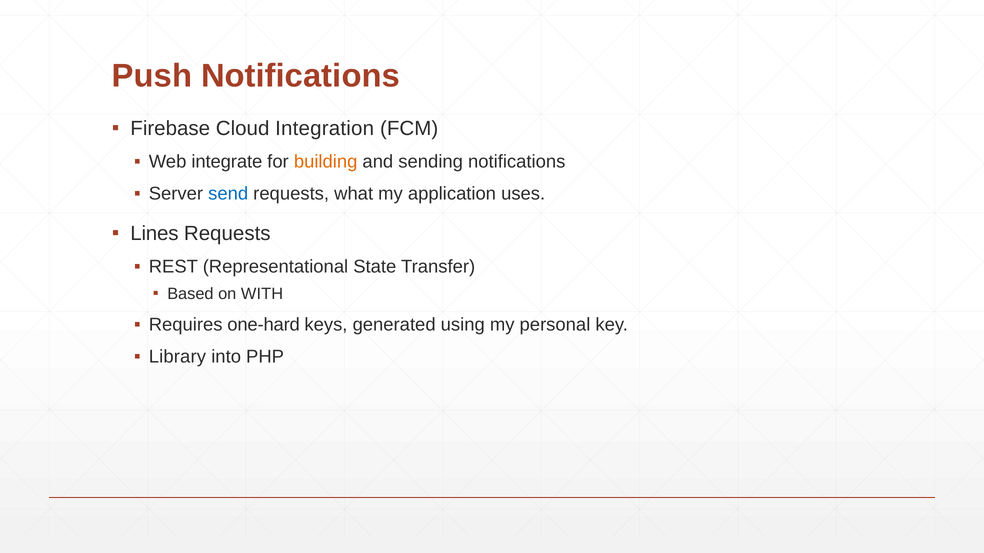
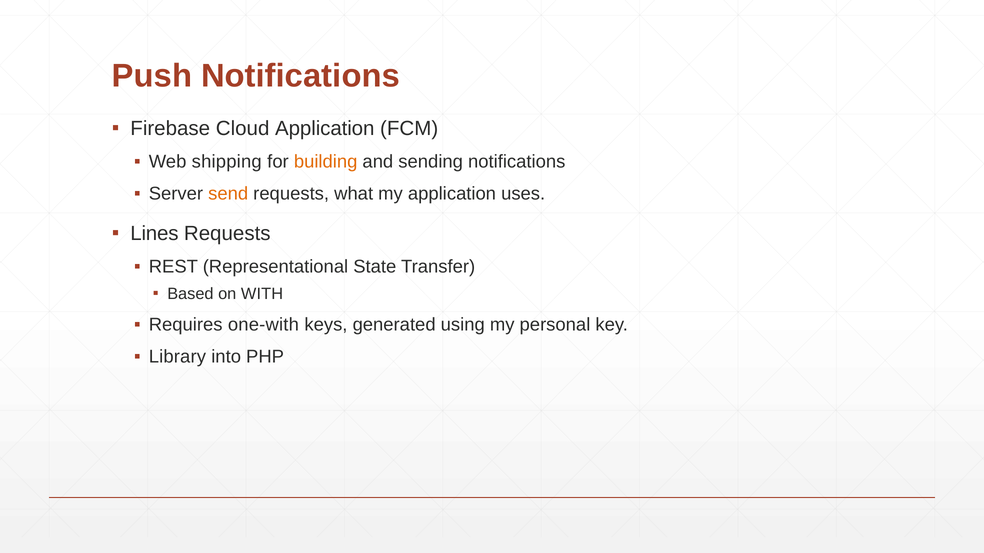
Cloud Integration: Integration -> Application
integrate: integrate -> shipping
send colour: blue -> orange
one-hard: one-hard -> one-with
